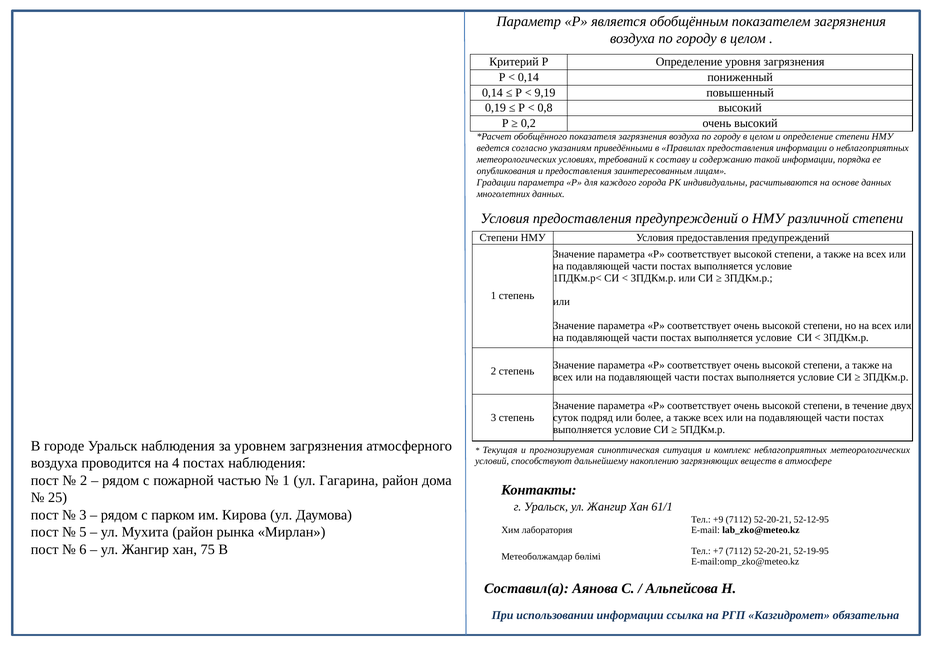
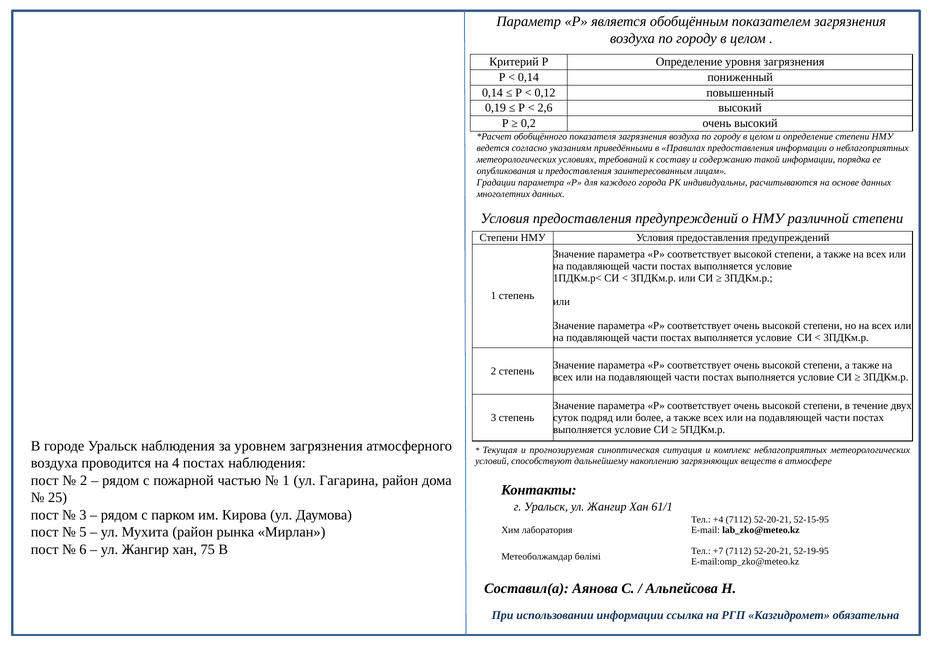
9,19: 9,19 -> 0,12
0,8: 0,8 -> 2,6
+9: +9 -> +4
52-12-95: 52-12-95 -> 52-15-95
